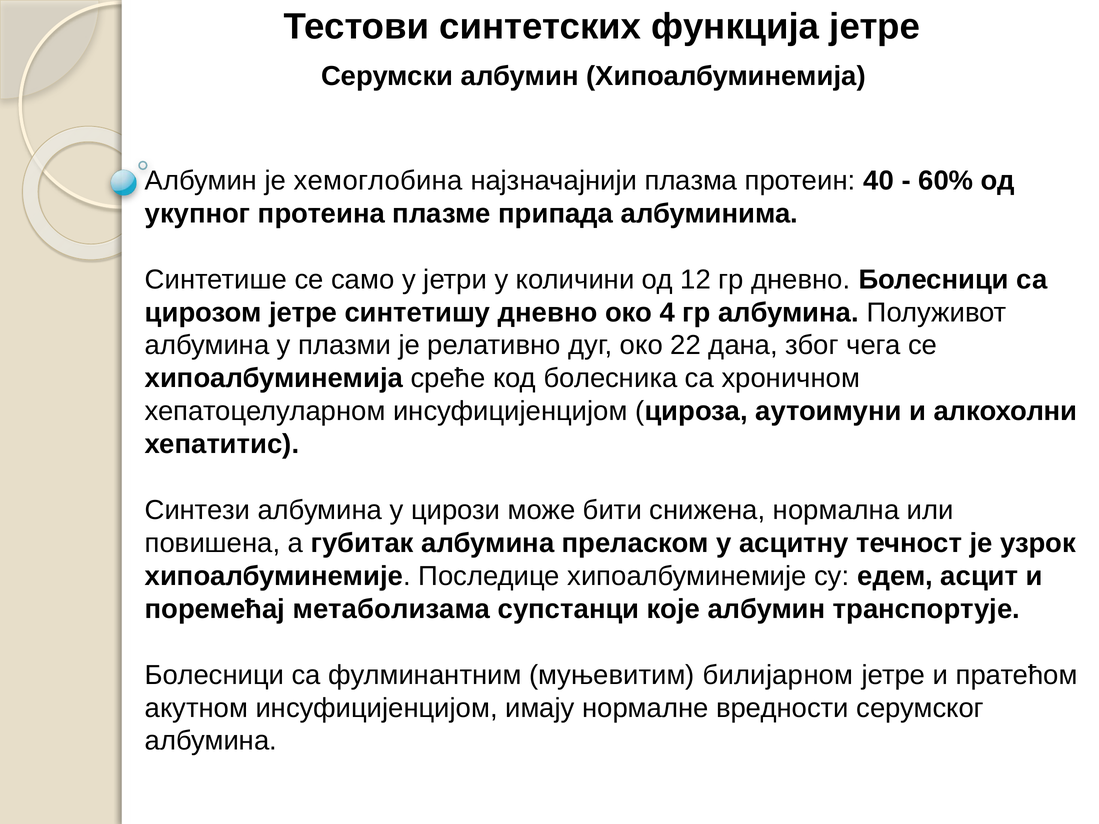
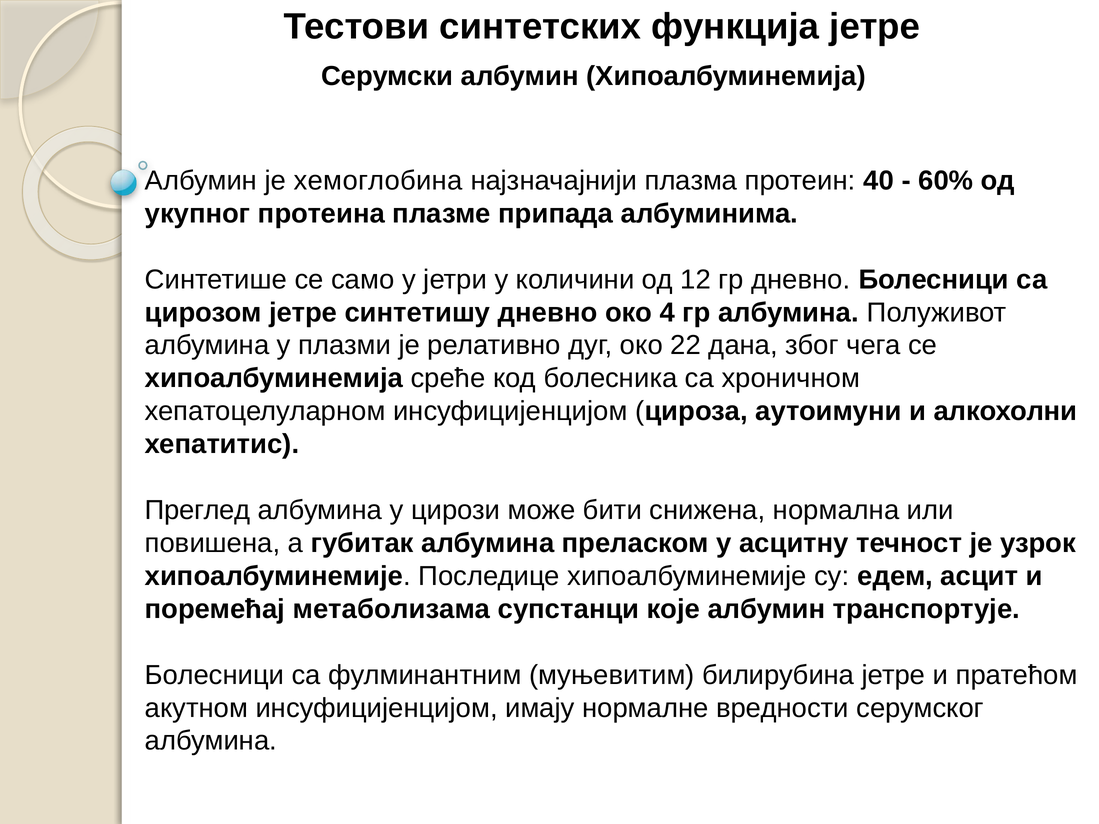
Синтези: Синтези -> Преглед
билијарном: билијарном -> билирубина
